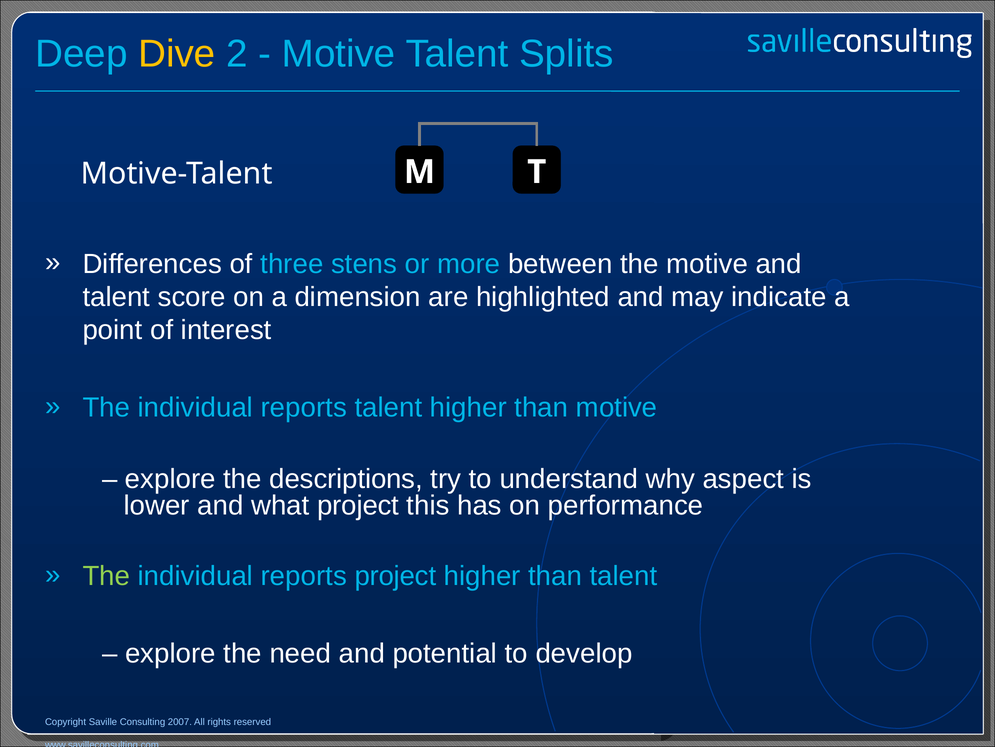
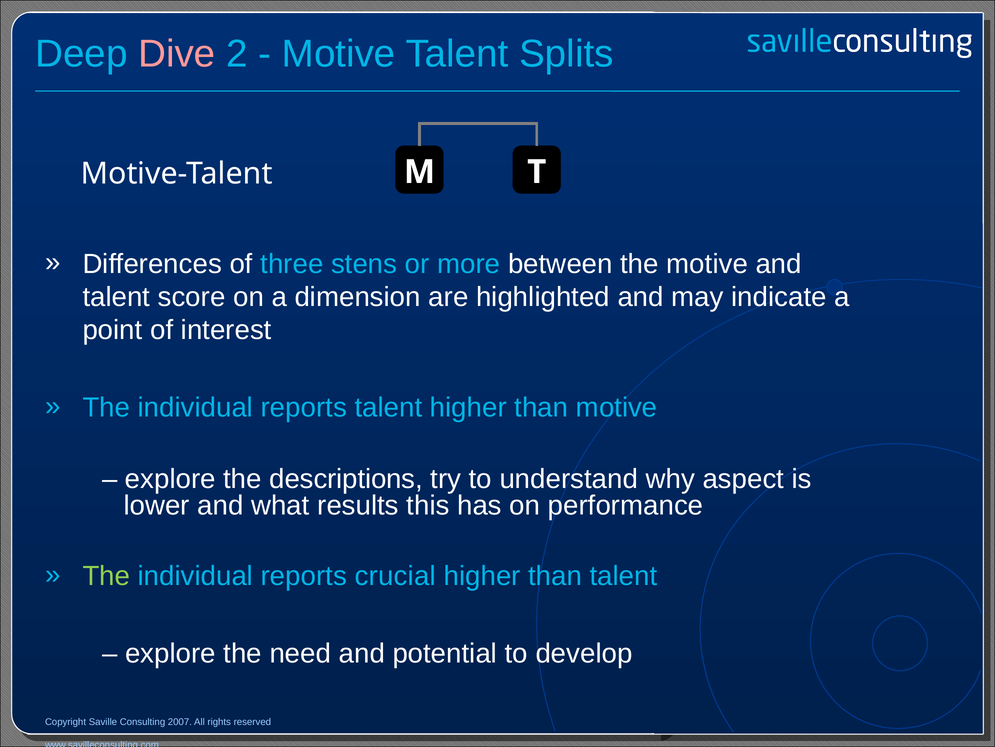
Dive colour: yellow -> pink
what project: project -> results
reports project: project -> crucial
